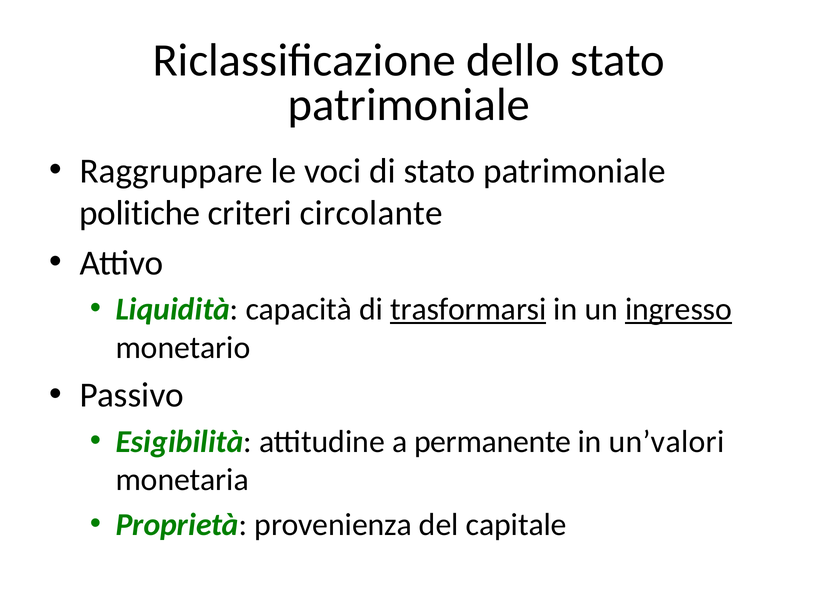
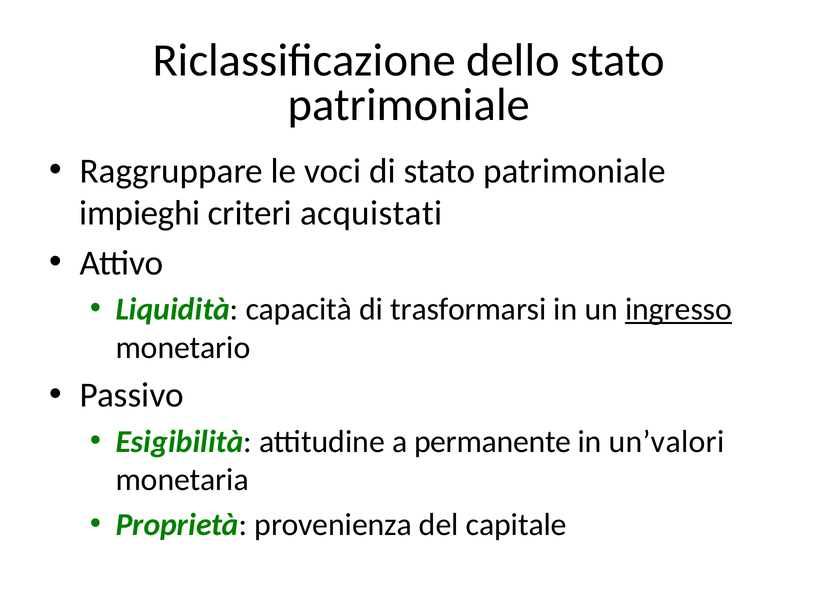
politiche: politiche -> impieghi
circolante: circolante -> acquistati
trasformarsi underline: present -> none
